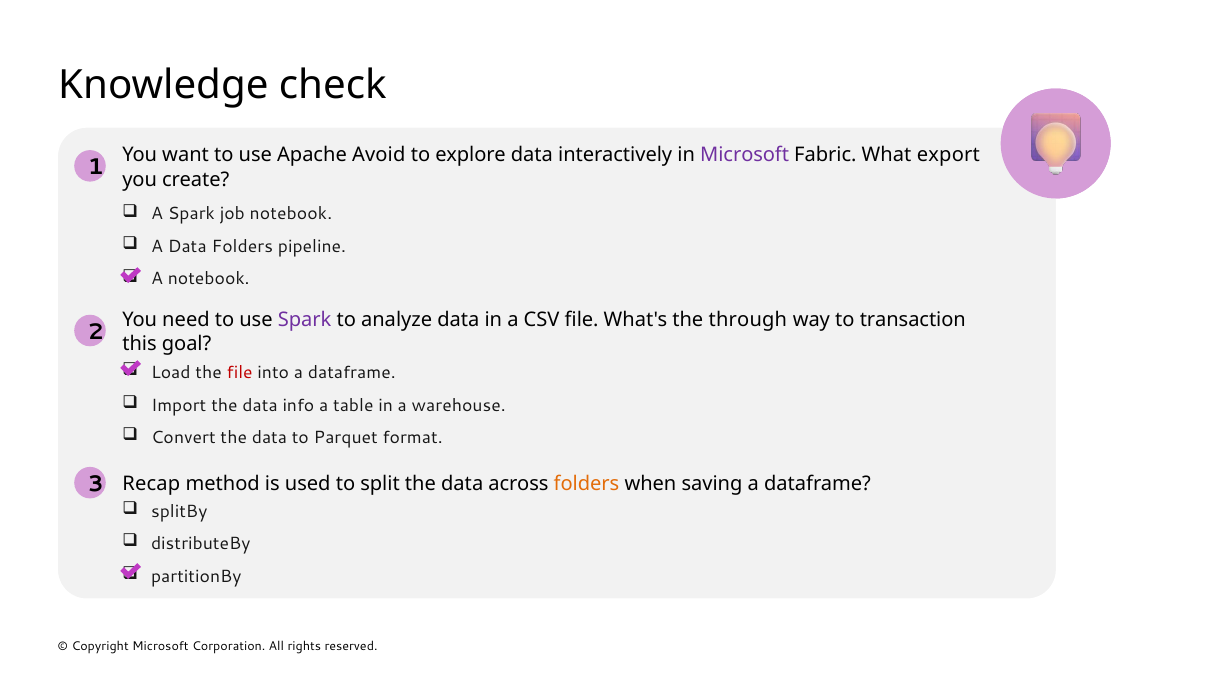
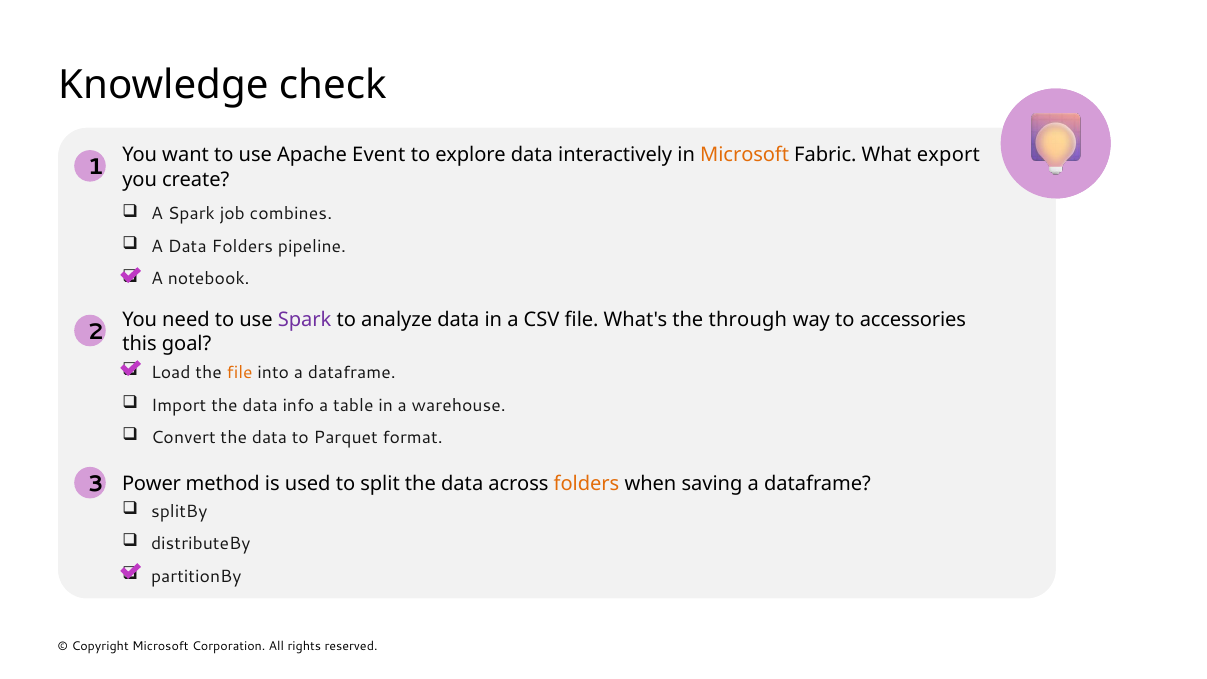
Avoid: Avoid -> Event
Microsoft at (745, 155) colour: purple -> orange
job notebook: notebook -> combines
transaction: transaction -> accessories
file at (240, 373) colour: red -> orange
Recap: Recap -> Power
